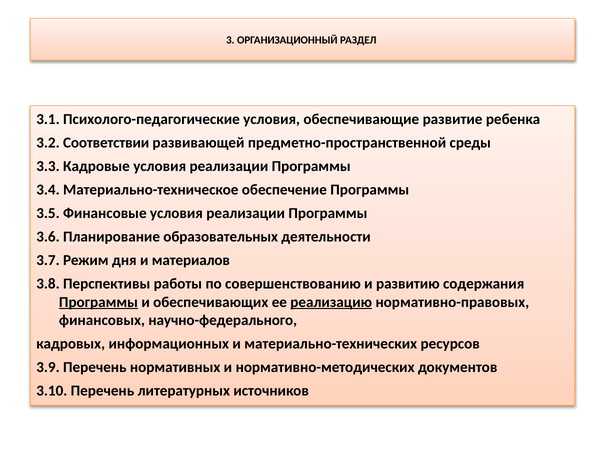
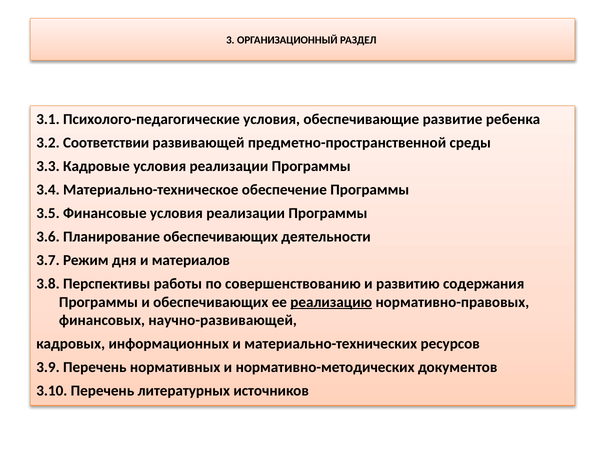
Планирование образовательных: образовательных -> обеспечивающих
Программы at (98, 302) underline: present -> none
научно-федерального: научно-федерального -> научно-развивающей
